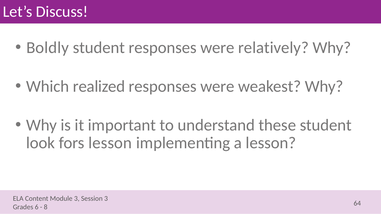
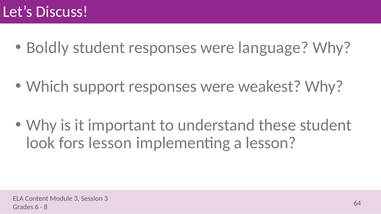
relatively: relatively -> language
realized: realized -> support
